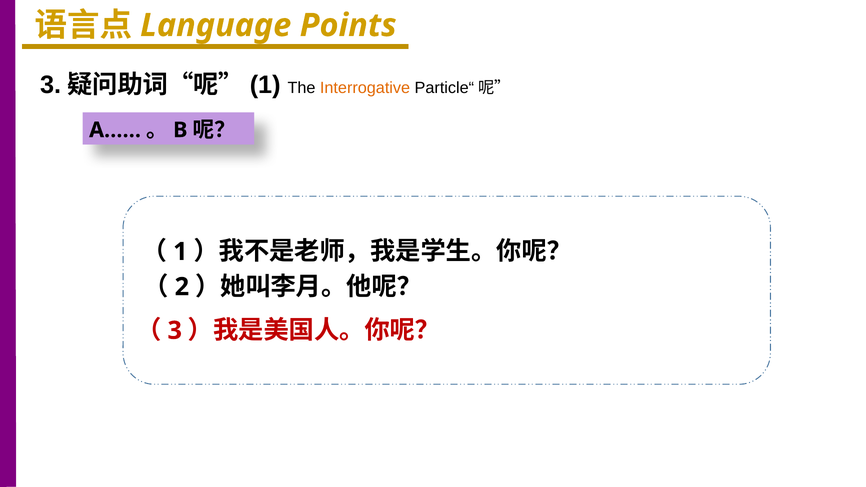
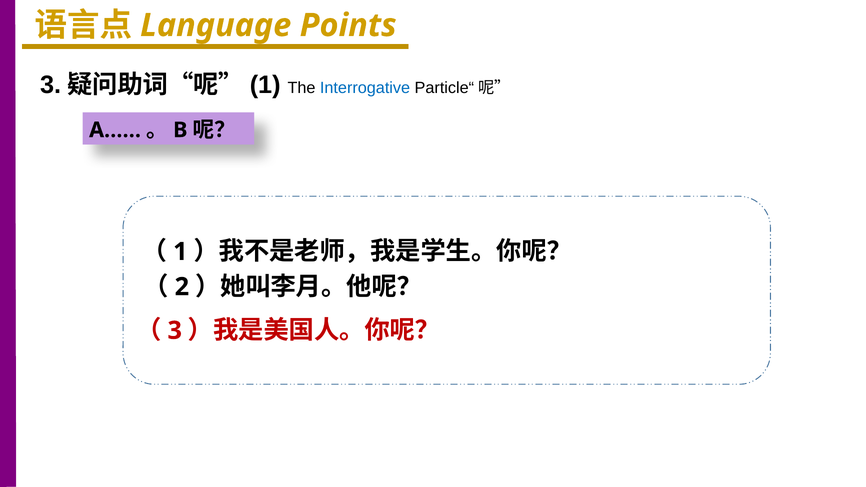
Interrogative colour: orange -> blue
